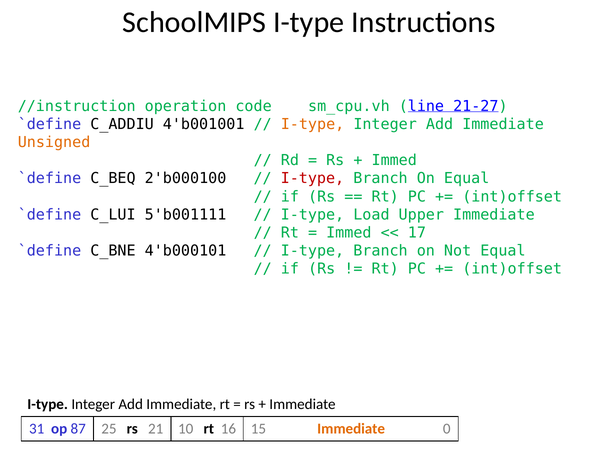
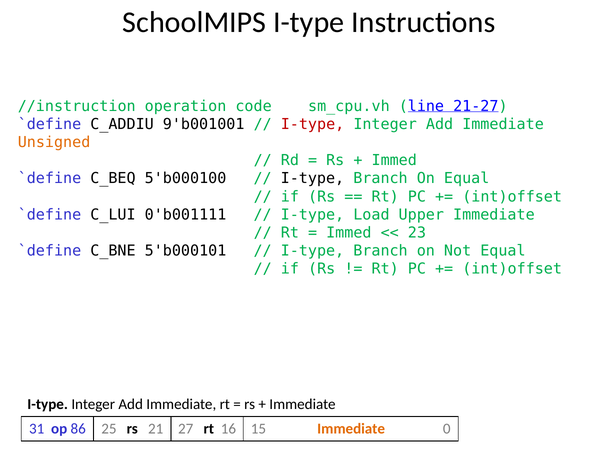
4'b001001: 4'b001001 -> 9'b001001
I-type at (313, 124) colour: orange -> red
2'b000100: 2'b000100 -> 5'b000100
I-type at (312, 179) colour: red -> black
5'b001111: 5'b001111 -> 0'b001111
17: 17 -> 23
4'b000101: 4'b000101 -> 5'b000101
87: 87 -> 86
10: 10 -> 27
